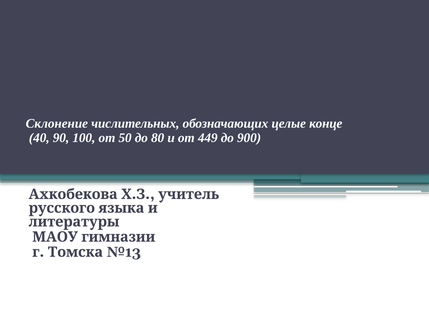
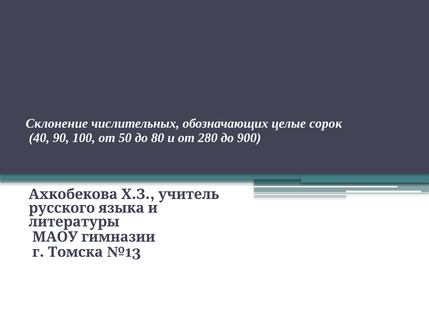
конце: конце -> сорок
449: 449 -> 280
